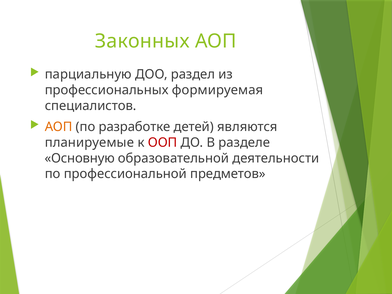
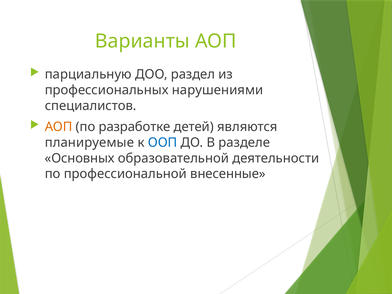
Законных: Законных -> Варианты
формируемая: формируемая -> нарушениями
ООП colour: red -> blue
Основную: Основную -> Основных
предметов: предметов -> внесенные
